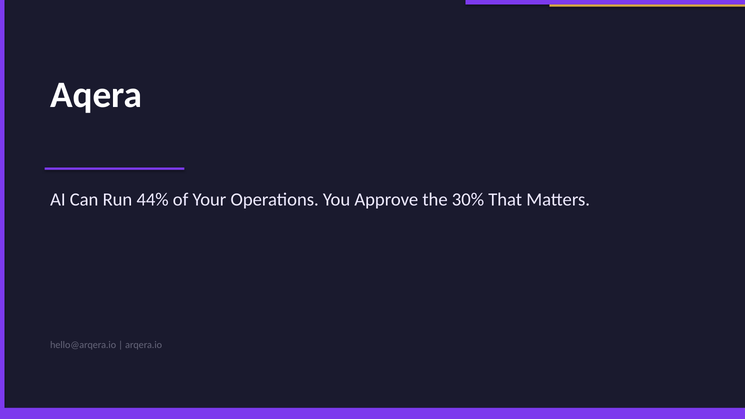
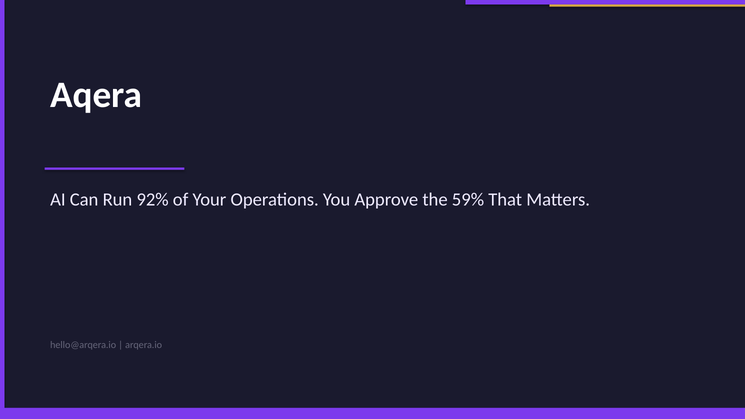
44%: 44% -> 92%
30%: 30% -> 59%
